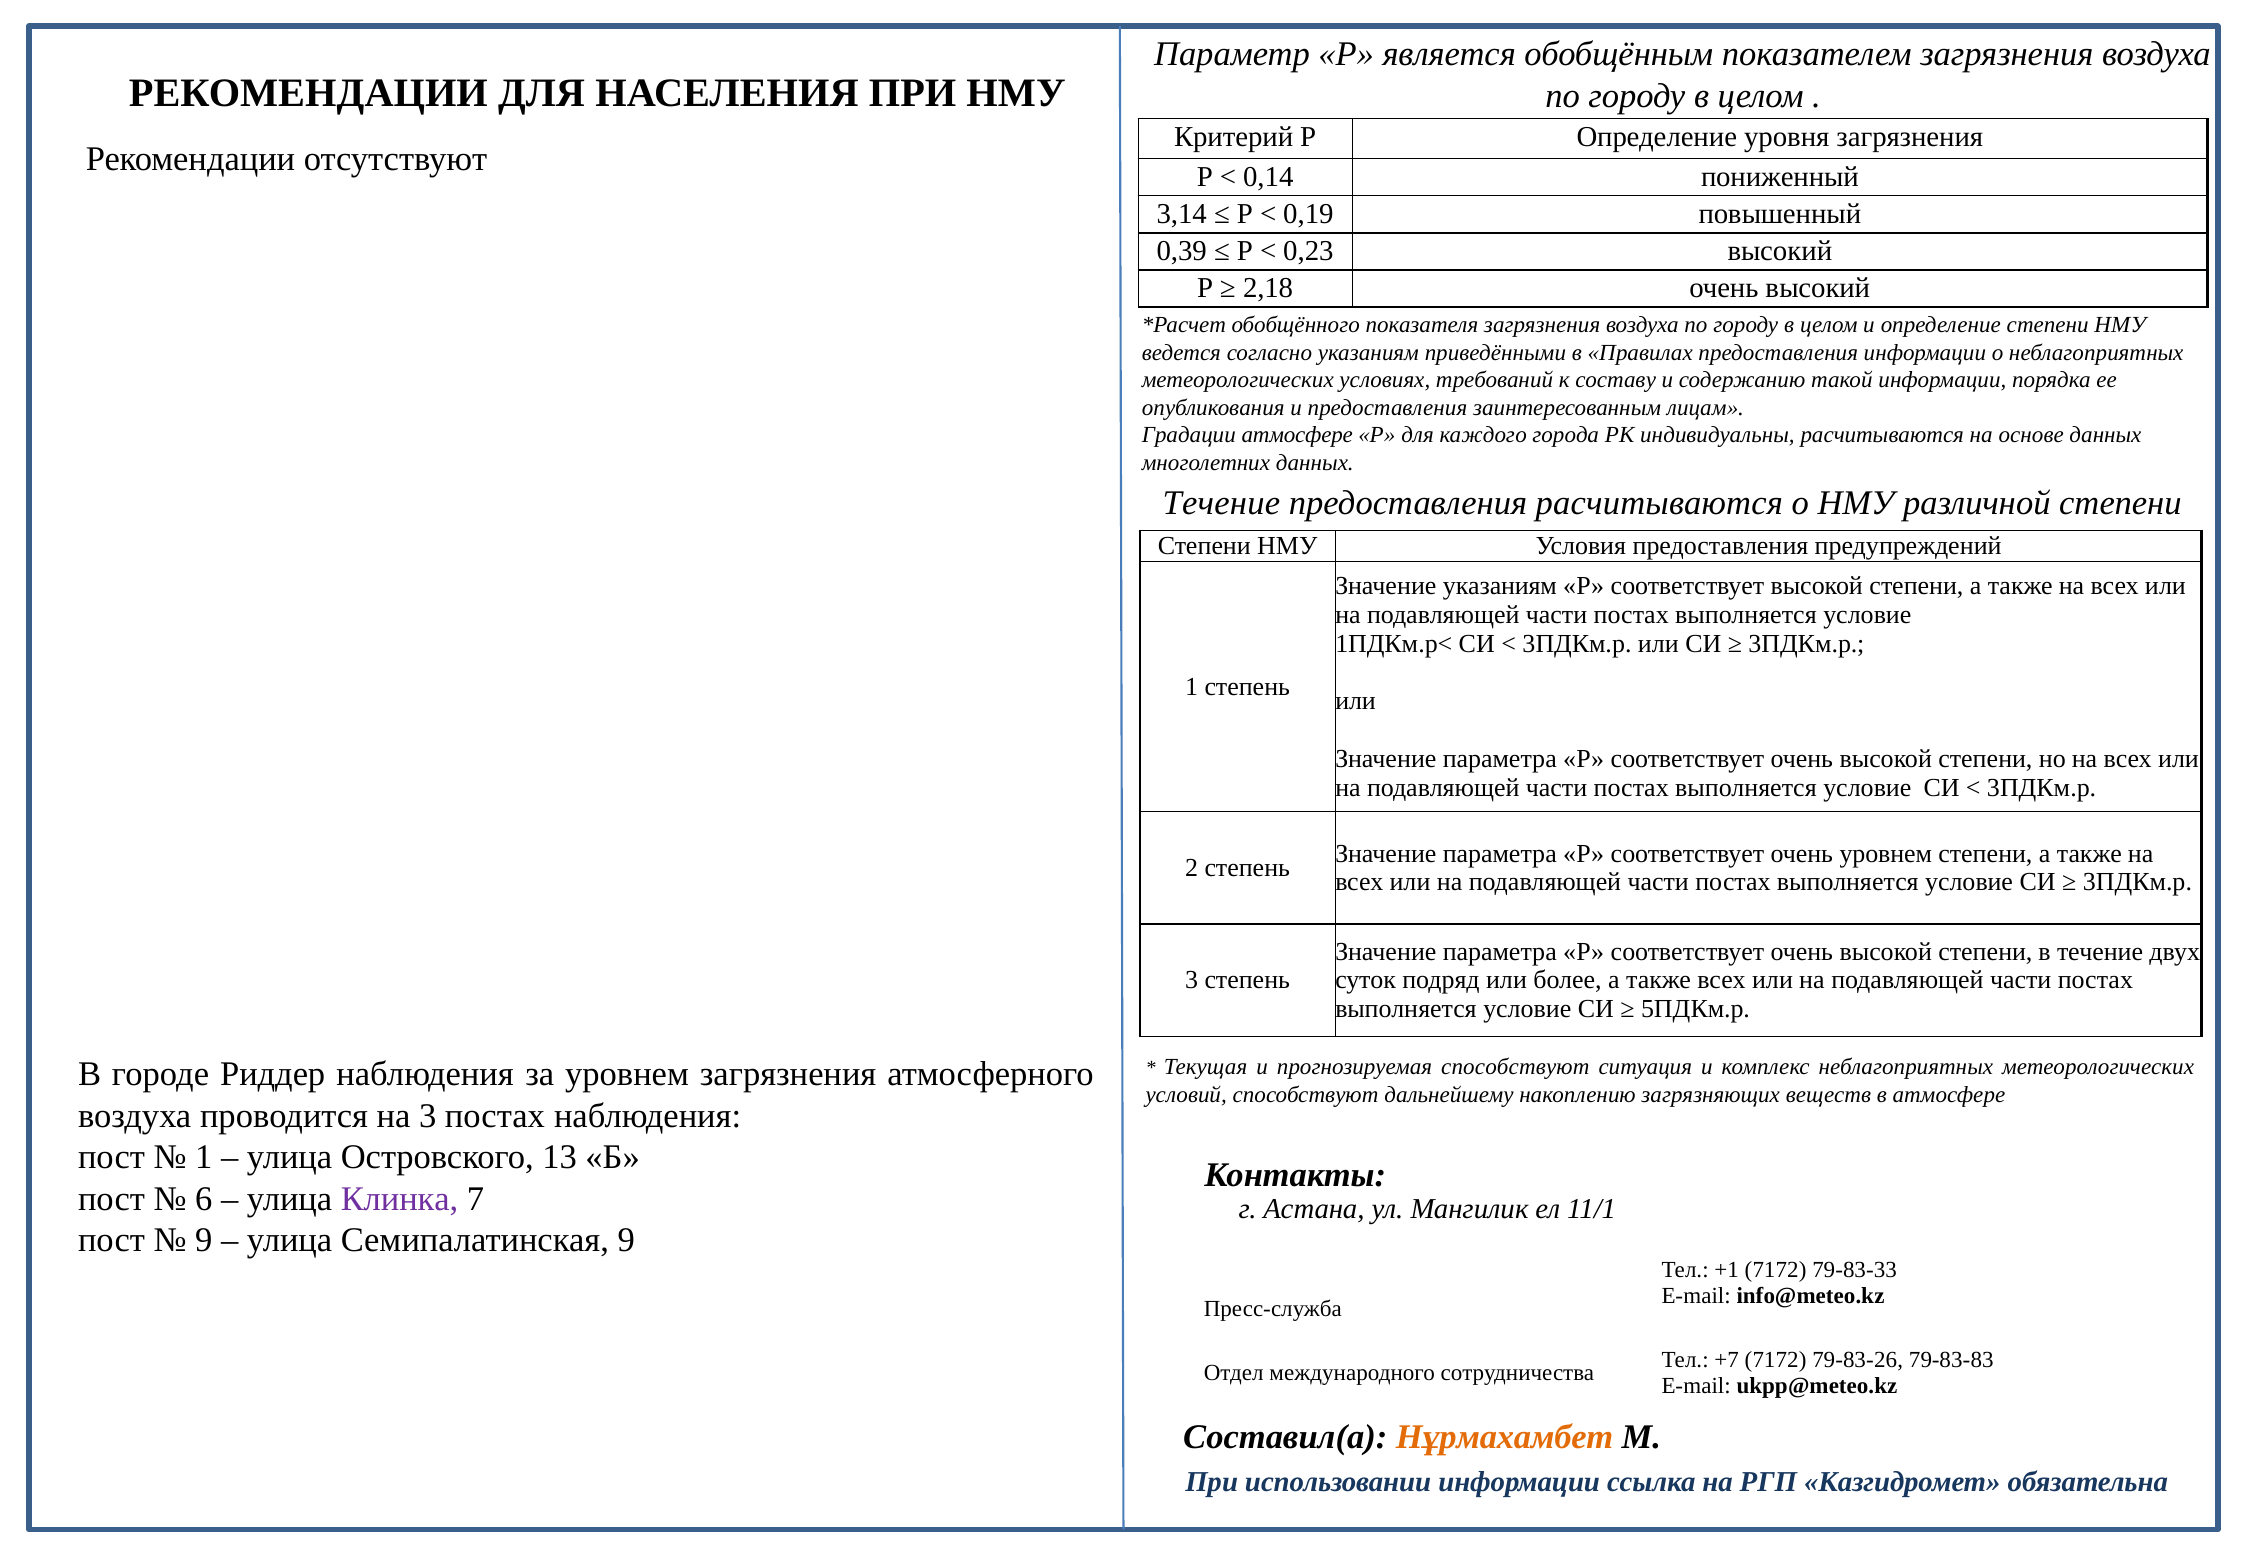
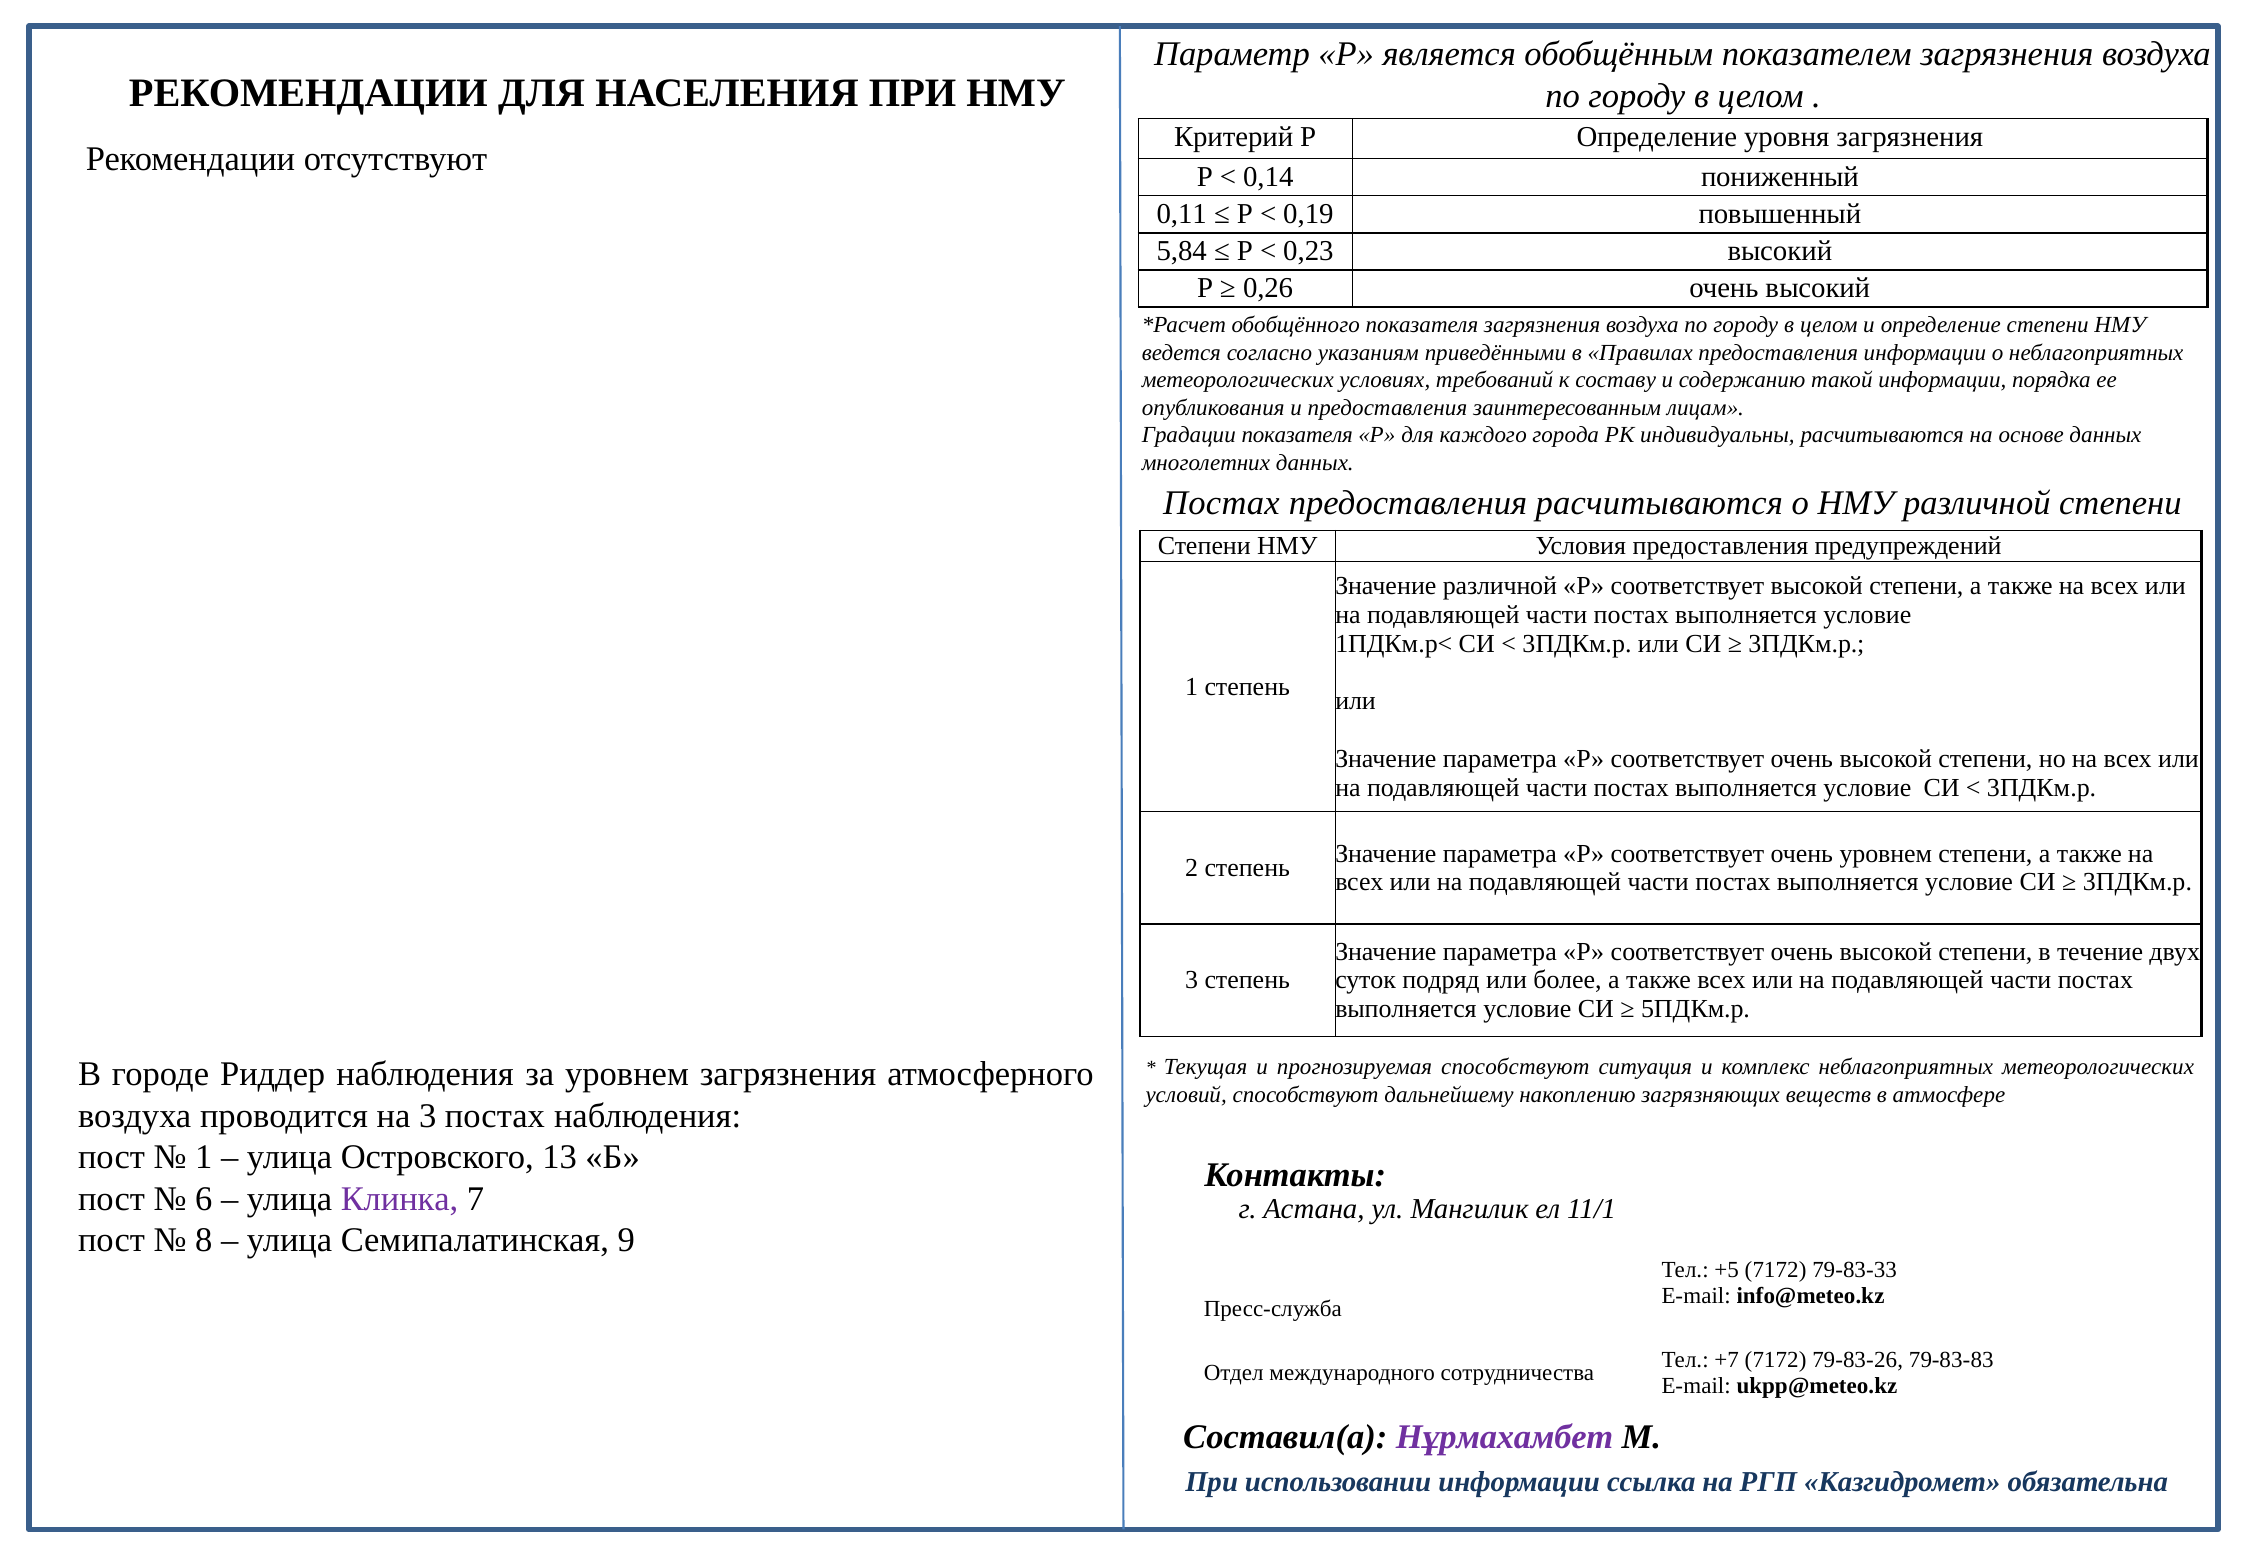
3,14: 3,14 -> 0,11
0,39: 0,39 -> 5,84
2,18: 2,18 -> 0,26
Градации атмосфере: атмосфере -> показателя
Течение at (1221, 503): Течение -> Постах
Значение указаниям: указаниям -> различной
9 at (204, 1240): 9 -> 8
+1: +1 -> +5
Нұрмахамбет colour: orange -> purple
